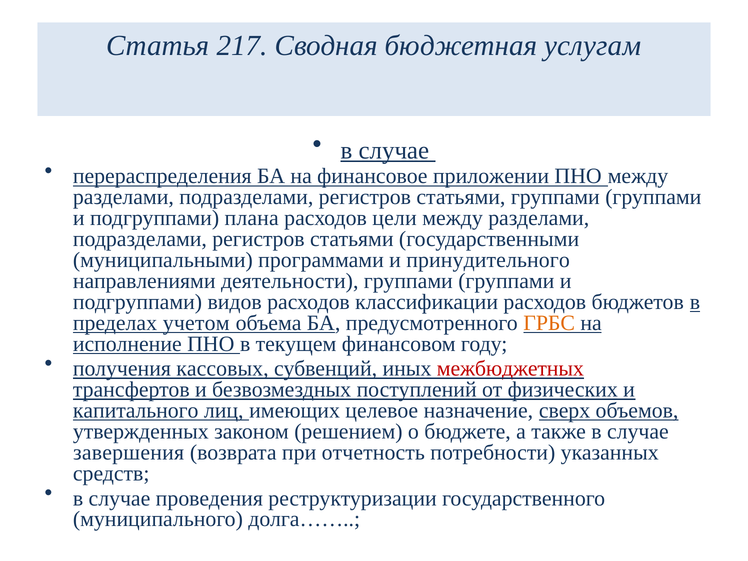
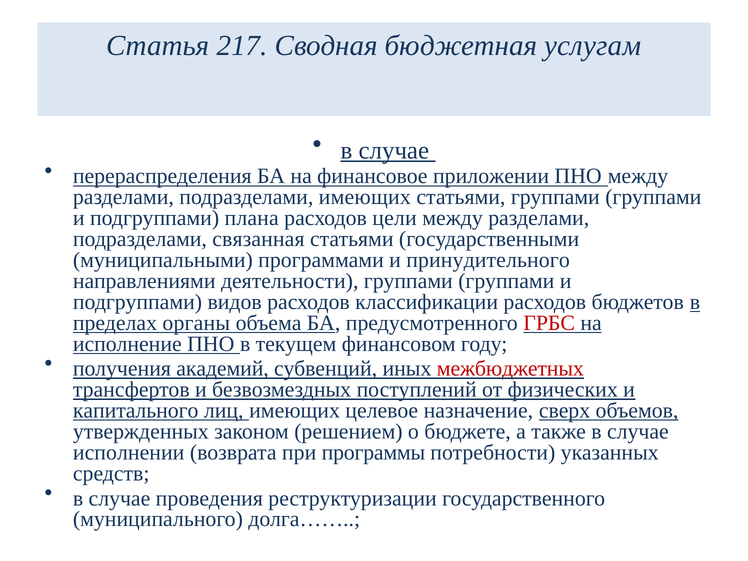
регистров at (365, 197): регистров -> имеющих
регистров at (258, 239): регистров -> связанная
учетом: учетом -> органы
ГРБС colour: orange -> red
кассовых: кассовых -> академий
завершения: завершения -> исполнении
отчетность: отчетность -> программы
